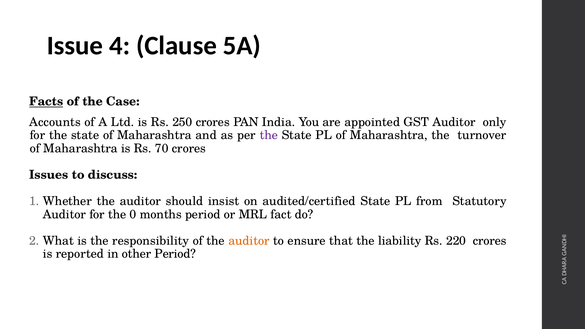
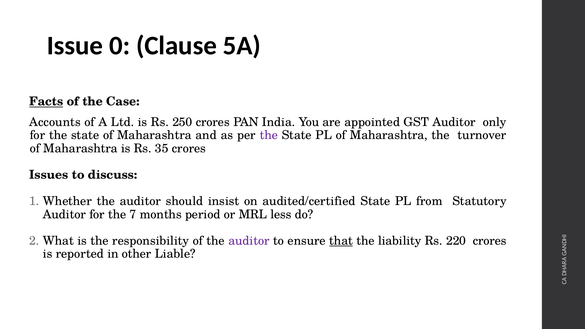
4: 4 -> 0
70: 70 -> 35
0: 0 -> 7
fact: fact -> less
auditor at (249, 241) colour: orange -> purple
that underline: none -> present
other Period: Period -> Liable
